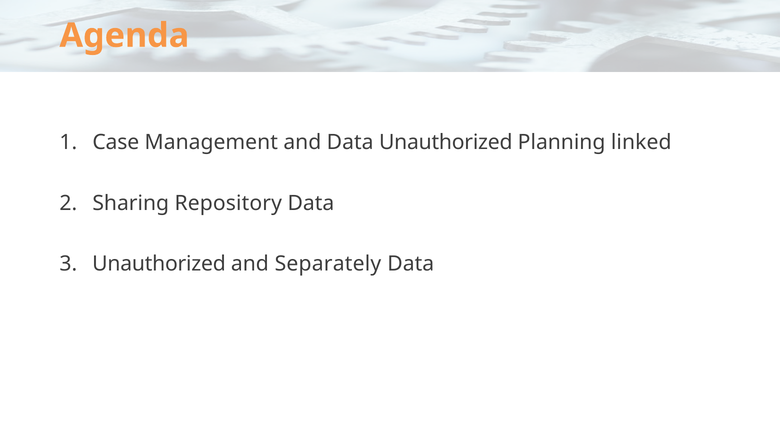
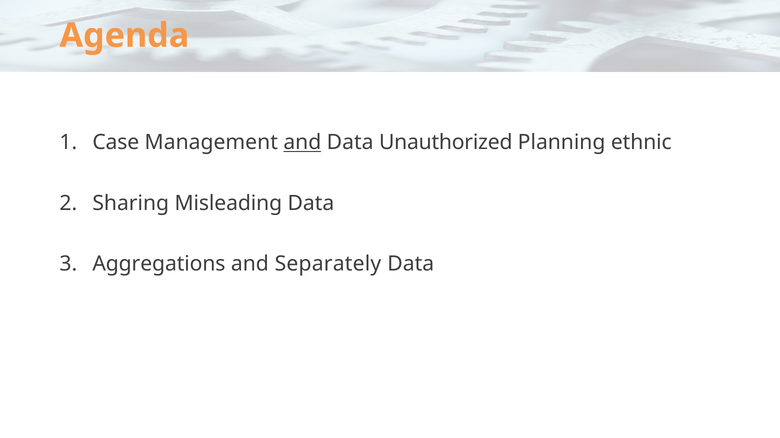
and at (302, 143) underline: none -> present
linked: linked -> ethnic
Repository: Repository -> Misleading
Unauthorized at (159, 264): Unauthorized -> Aggregations
